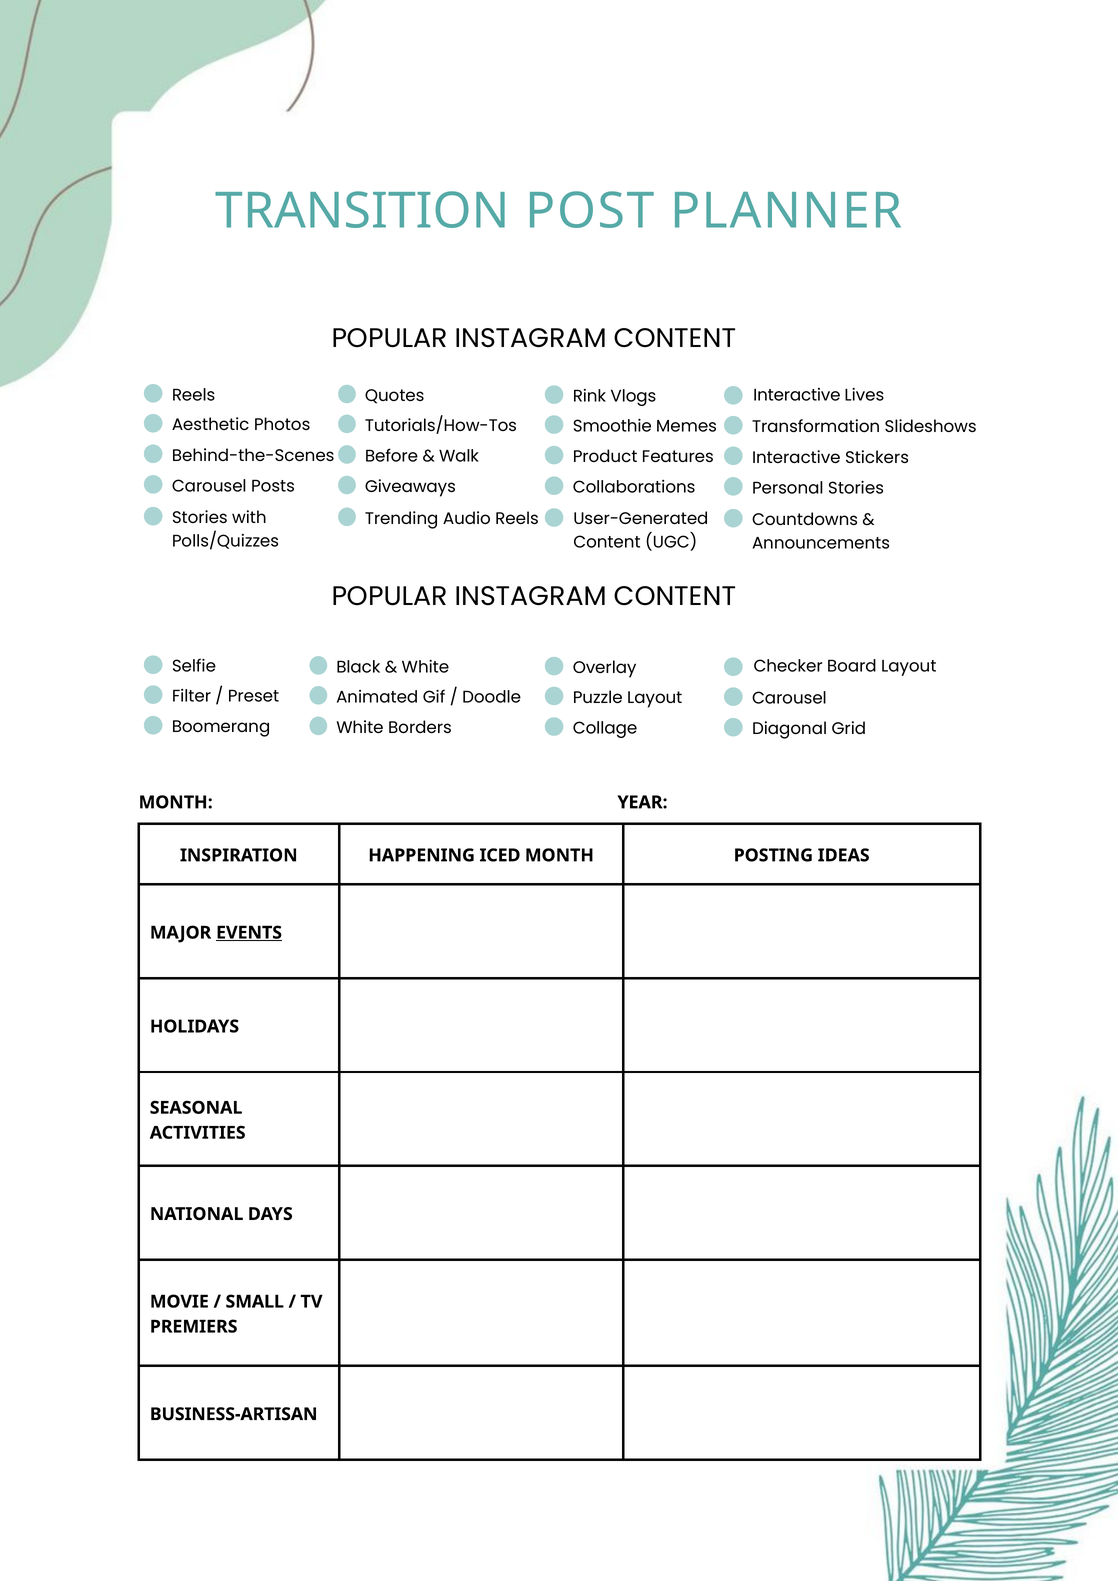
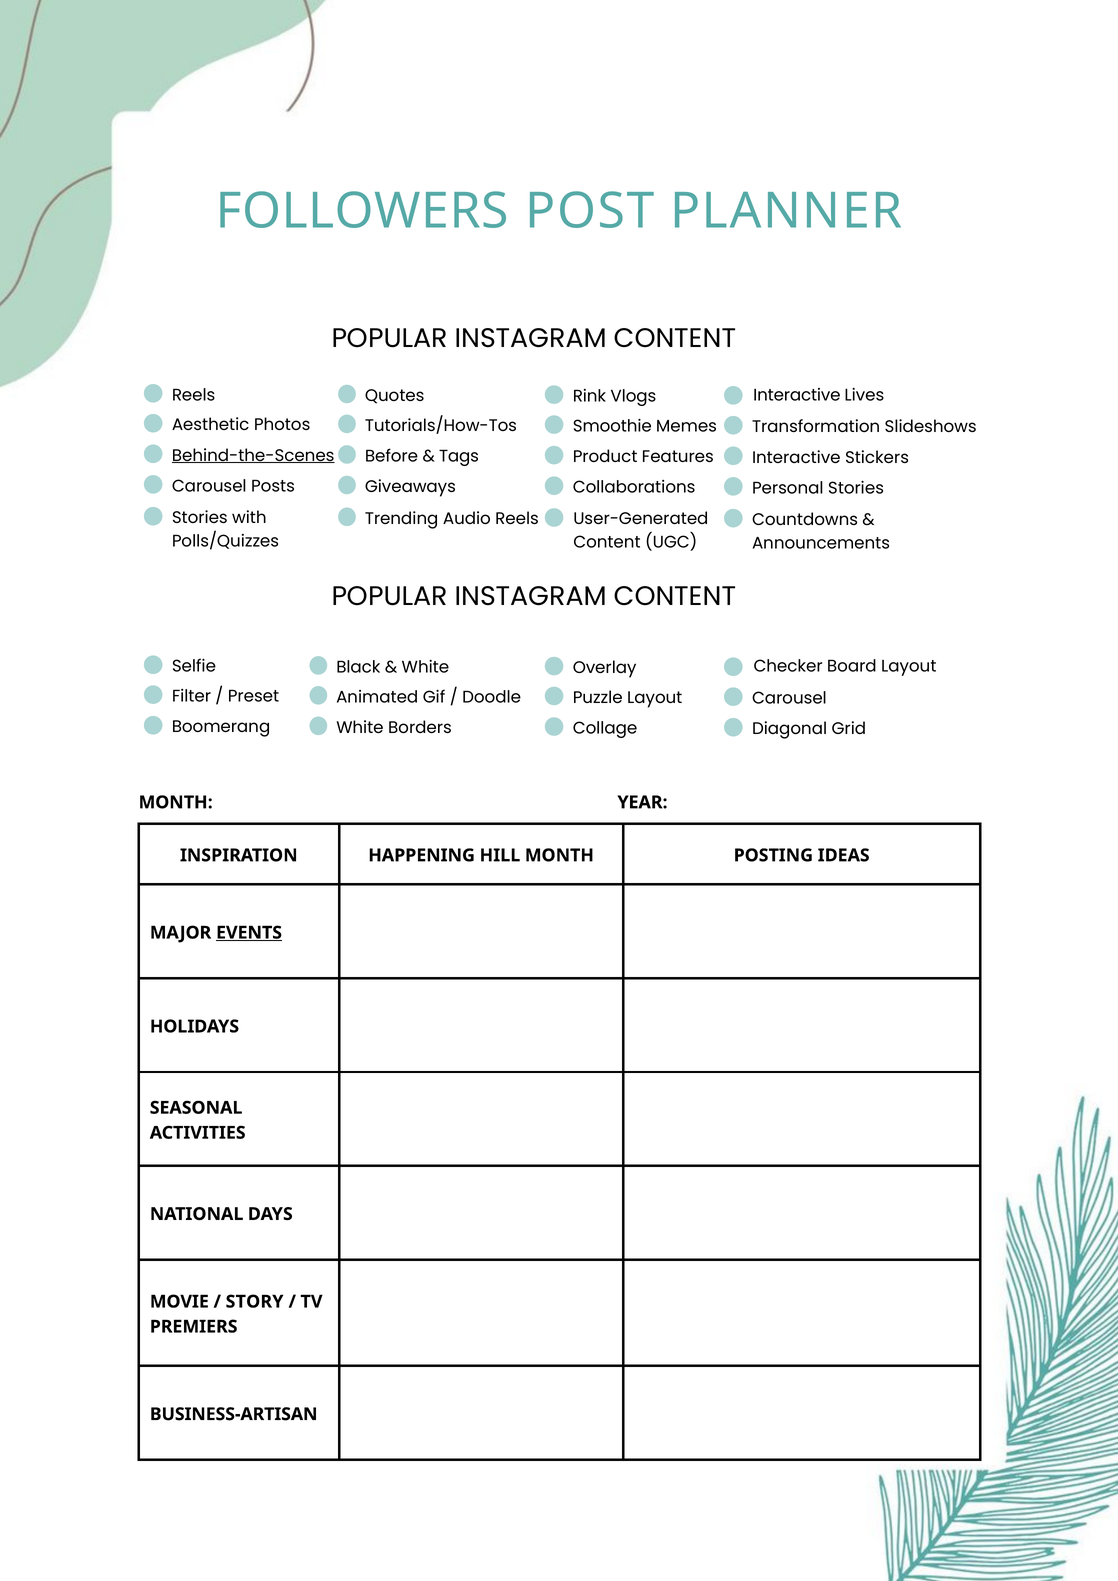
TRANSITION: TRANSITION -> FOLLOWERS
Behind-the-Scenes underline: none -> present
Walk: Walk -> Tags
ICED: ICED -> HILL
SMALL: SMALL -> STORY
